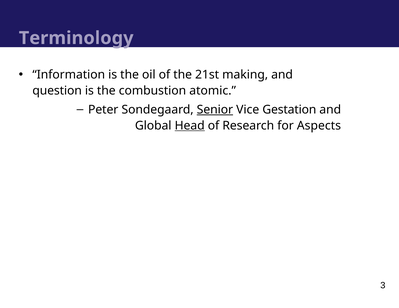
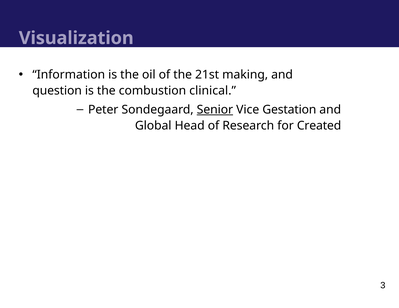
Terminology: Terminology -> Visualization
atomic: atomic -> clinical
Head underline: present -> none
Aspects: Aspects -> Created
